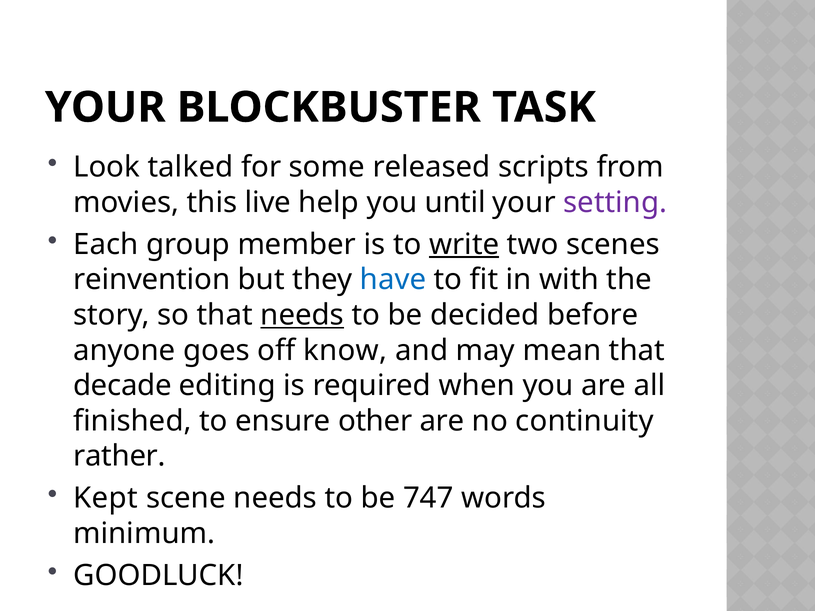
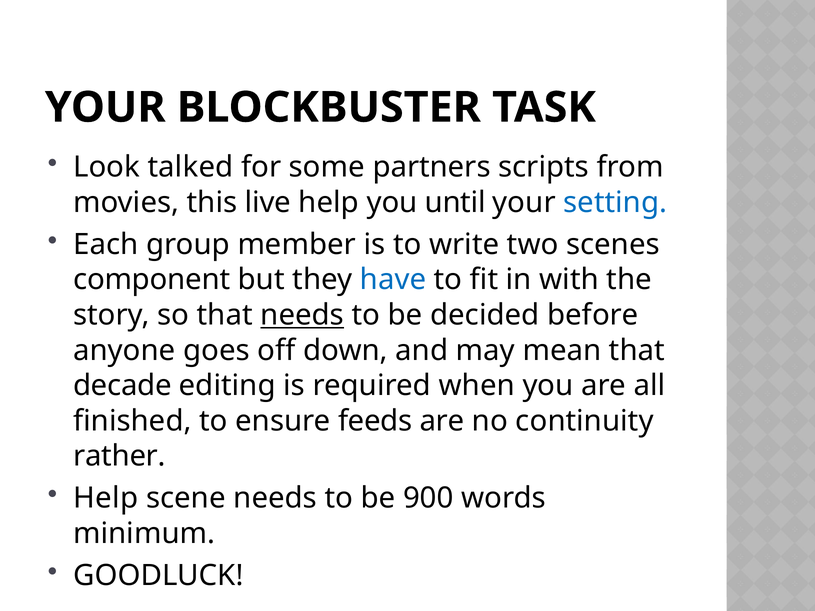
released: released -> partners
setting colour: purple -> blue
write underline: present -> none
reinvention: reinvention -> component
know: know -> down
other: other -> feeds
Kept at (106, 498): Kept -> Help
747: 747 -> 900
